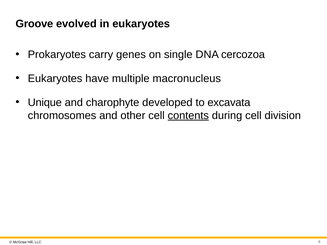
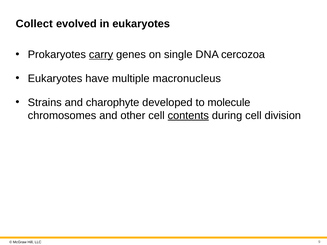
Groove: Groove -> Collect
carry underline: none -> present
Unique: Unique -> Strains
excavata: excavata -> molecule
